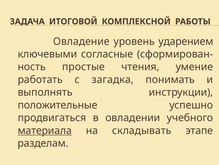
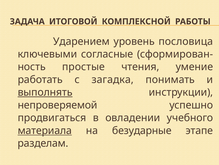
Овладение: Овладение -> Ударением
ударением: ударением -> пословица
выполнять underline: none -> present
положительные: положительные -> непроверяемой
складывать: складывать -> безударные
